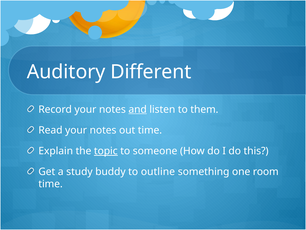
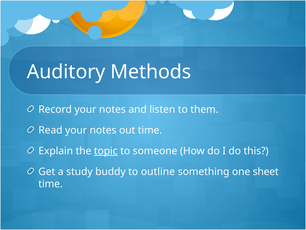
Different: Different -> Methods
and underline: present -> none
room: room -> sheet
